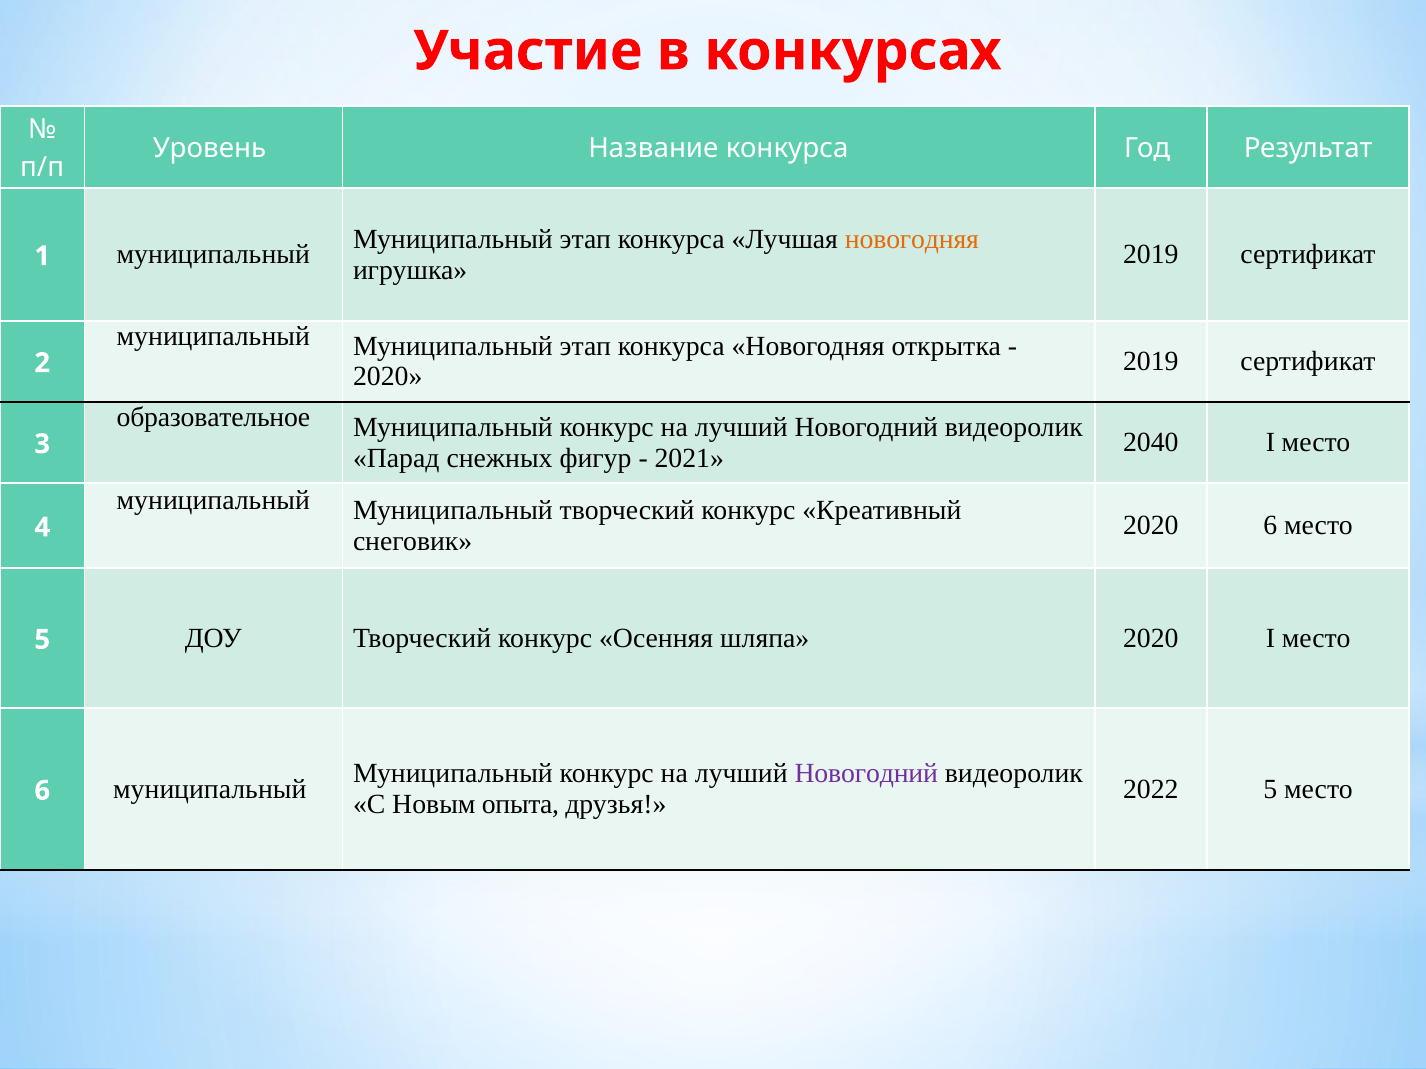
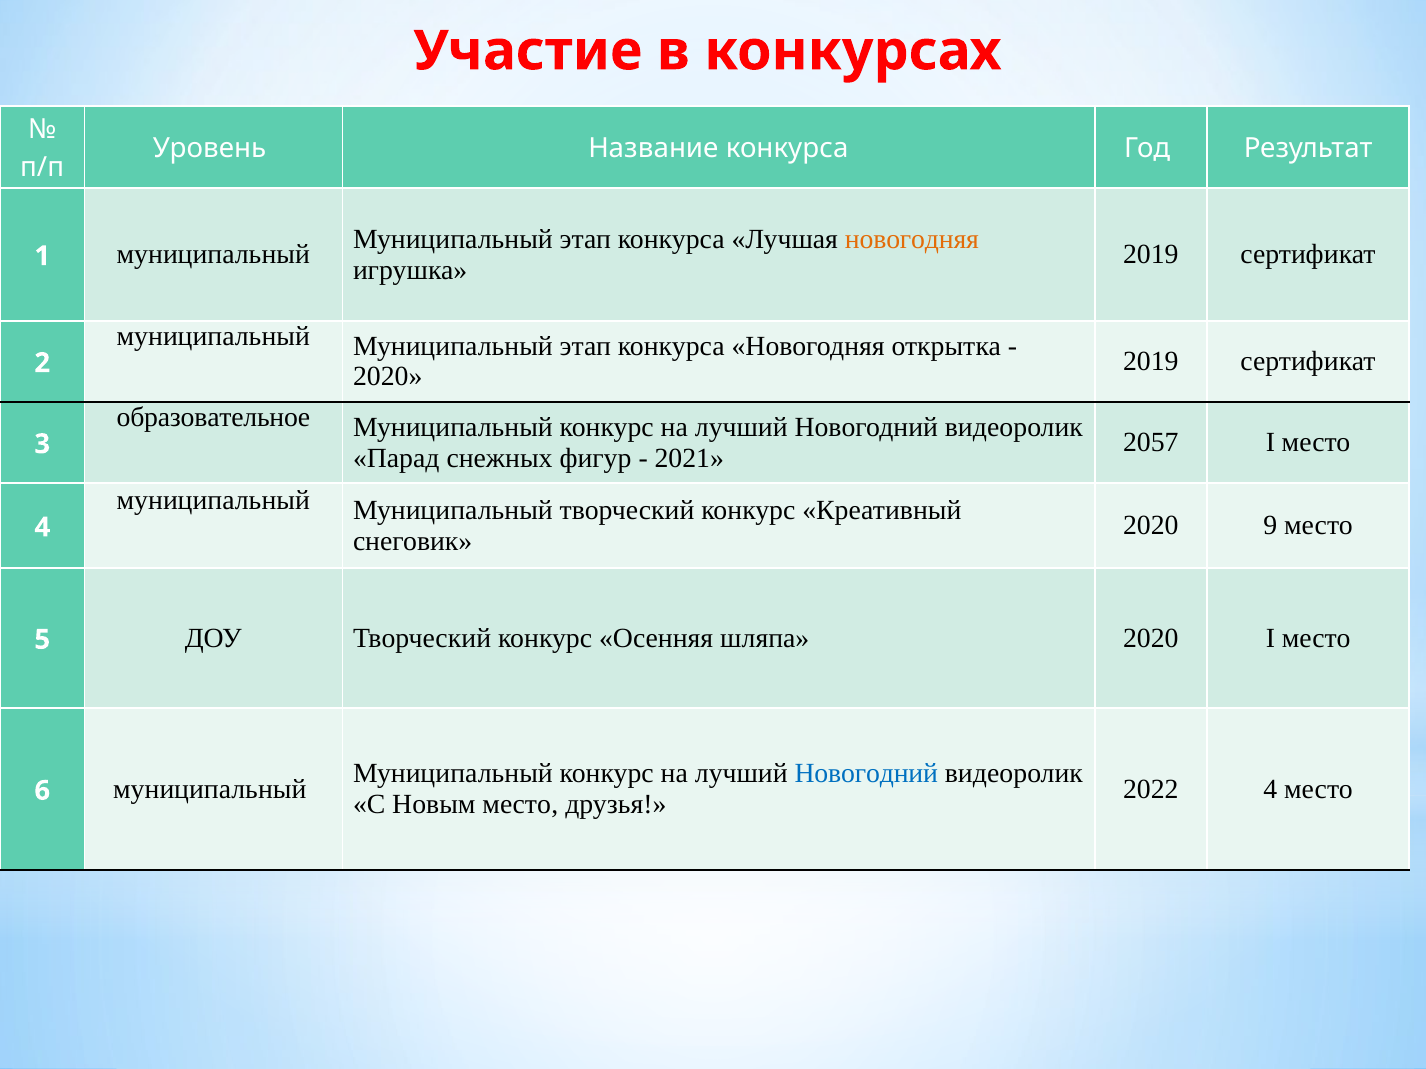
2040: 2040 -> 2057
2020 6: 6 -> 9
Новогодний at (866, 774) colour: purple -> blue
2022 5: 5 -> 4
Новым опыта: опыта -> место
